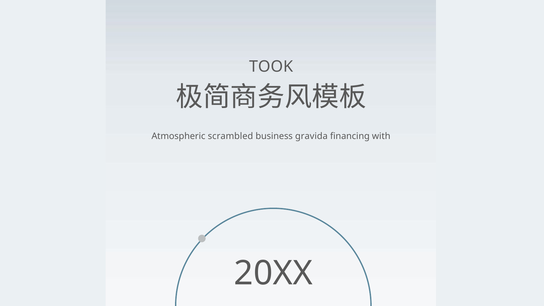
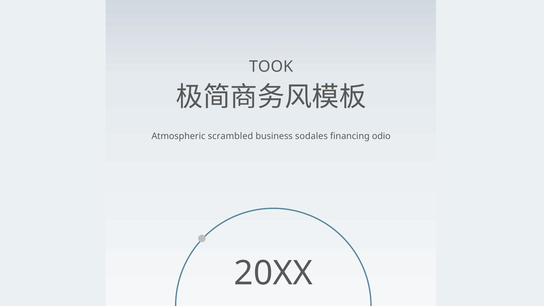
gravida: gravida -> sodales
with: with -> odio
